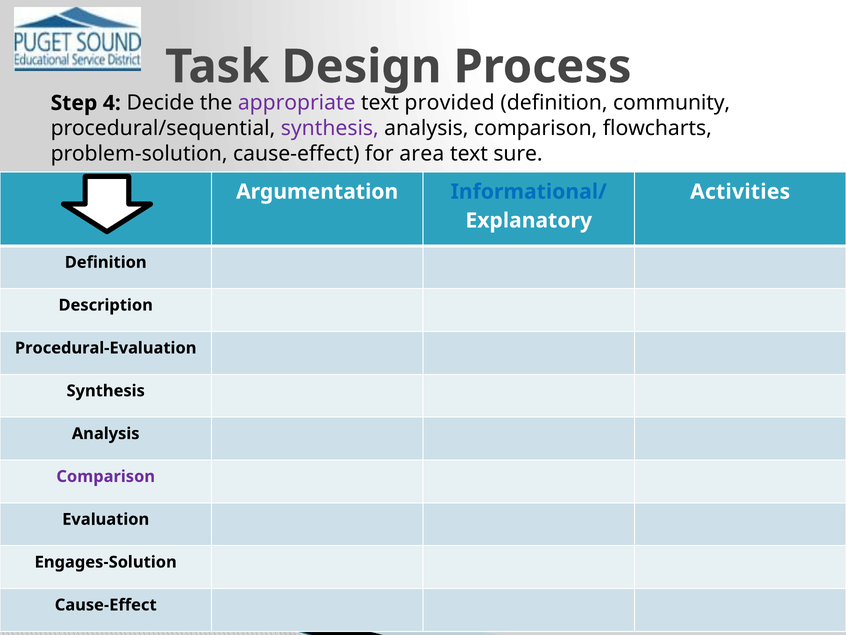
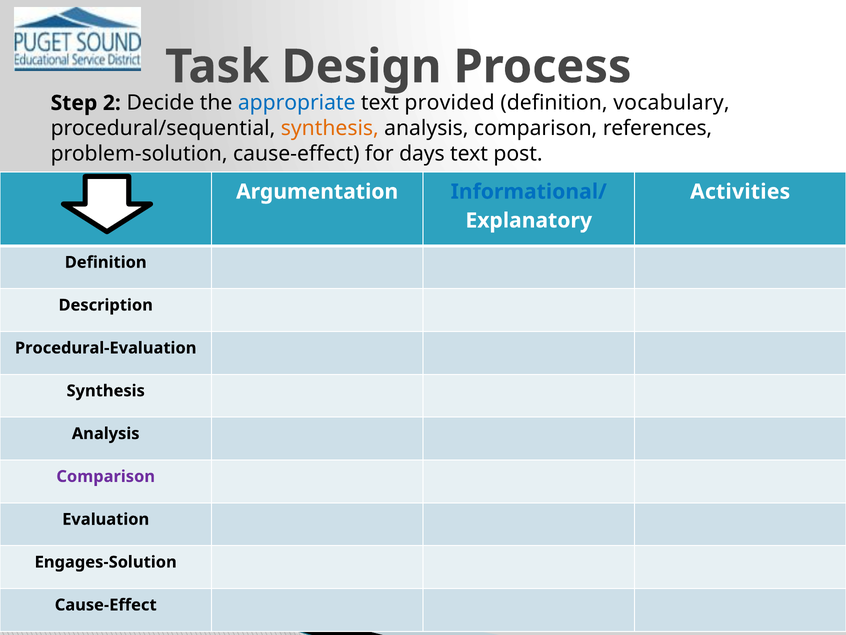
4: 4 -> 2
appropriate colour: purple -> blue
community: community -> vocabulary
synthesis at (330, 128) colour: purple -> orange
flowcharts: flowcharts -> references
area: area -> days
sure: sure -> post
